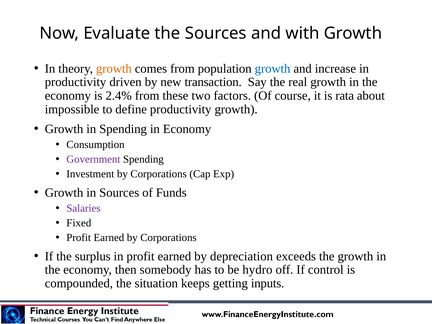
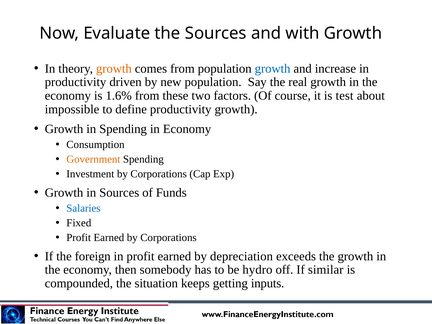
new transaction: transaction -> population
2.4%: 2.4% -> 1.6%
rata: rata -> test
Government colour: purple -> orange
Salaries colour: purple -> blue
surplus: surplus -> foreign
control: control -> similar
